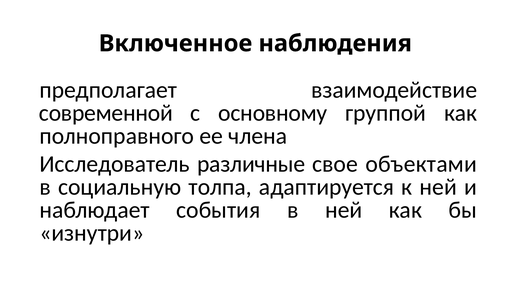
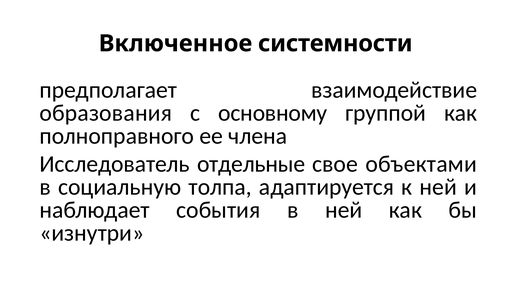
наблюдения: наблюдения -> системности
современной: современной -> образования
различные: различные -> отдельные
